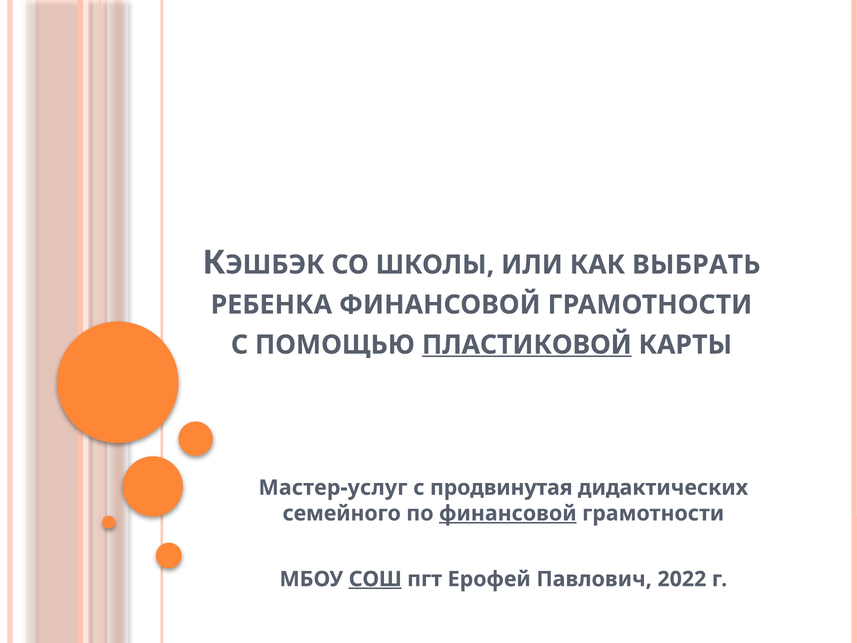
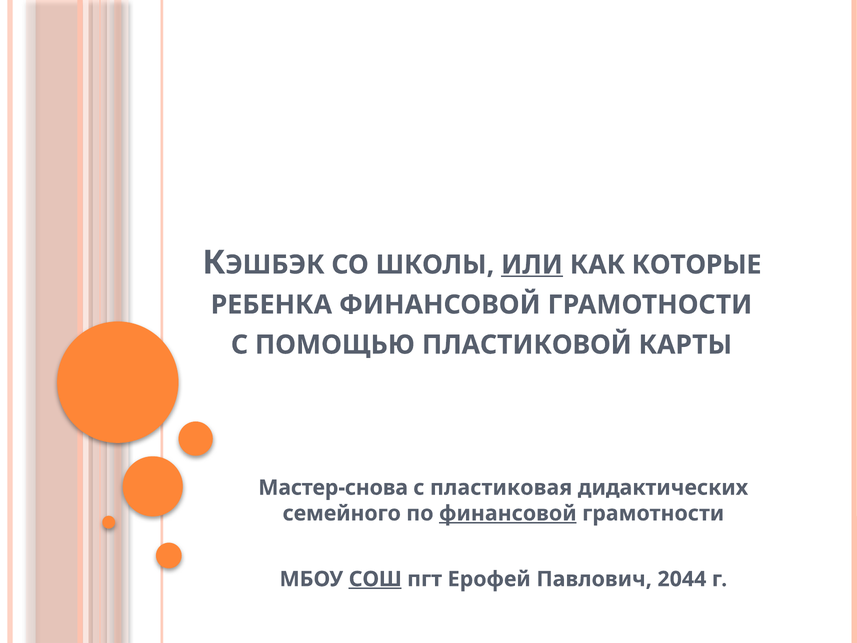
ИЛИ underline: none -> present
ВЫБРАТЬ: ВЫБРАТЬ -> КОТОРЫЕ
ПЛАСТИКОВОЙ underline: present -> none
Мастер-услуг: Мастер-услуг -> Мастер-снова
продвинутая: продвинутая -> пластиковая
2022: 2022 -> 2044
